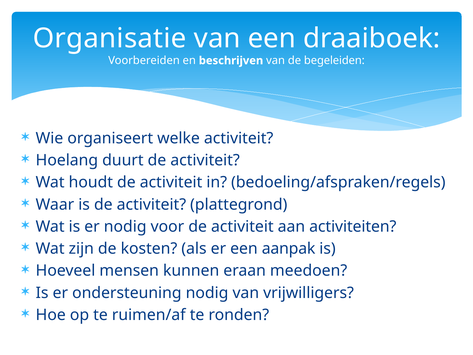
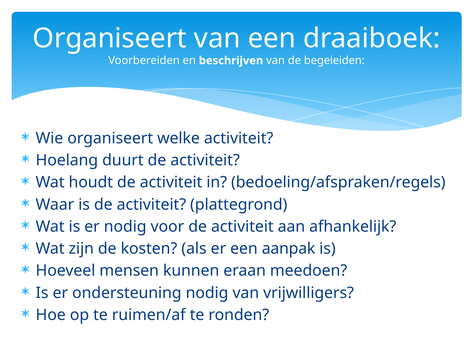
Organisatie at (110, 38): Organisatie -> Organiseert
activiteiten: activiteiten -> afhankelijk
